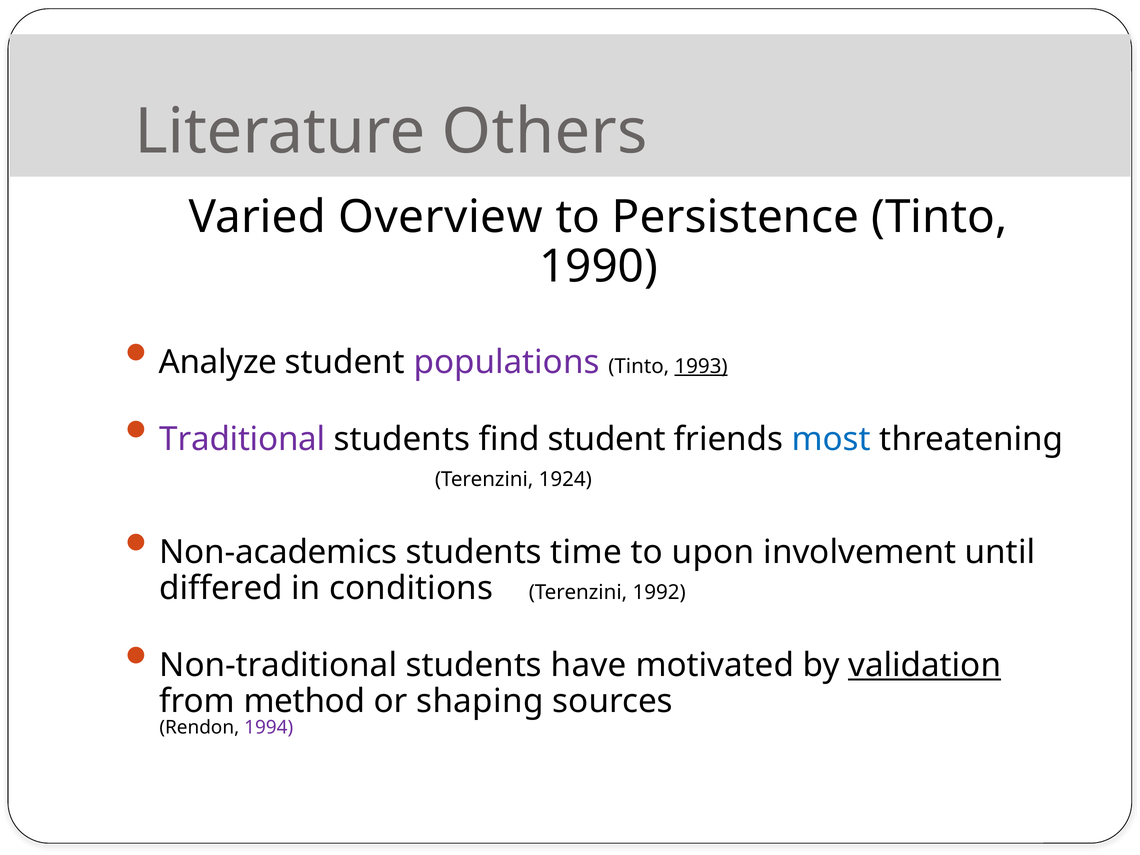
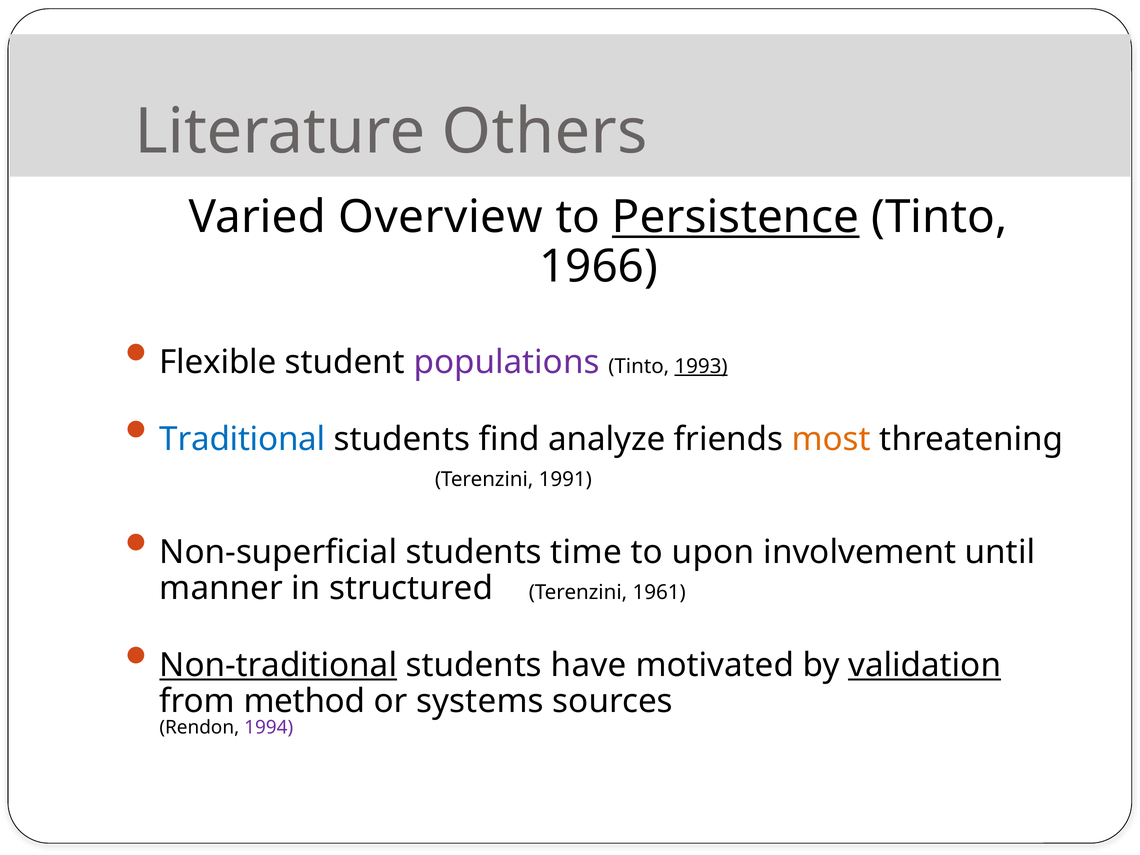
Persistence underline: none -> present
1990: 1990 -> 1966
Analyze: Analyze -> Flexible
Traditional colour: purple -> blue
find student: student -> analyze
most colour: blue -> orange
1924: 1924 -> 1991
Non-academics: Non-academics -> Non-superficial
differed: differed -> manner
conditions: conditions -> structured
1992: 1992 -> 1961
Non-traditional underline: none -> present
shaping: shaping -> systems
